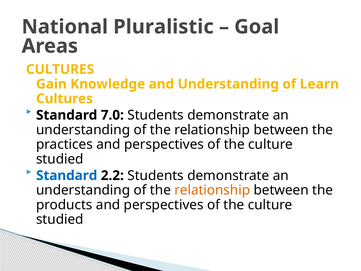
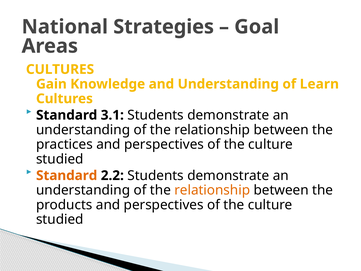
Pluralistic: Pluralistic -> Strategies
7.0: 7.0 -> 3.1
Standard at (67, 175) colour: blue -> orange
